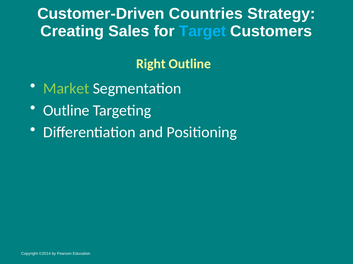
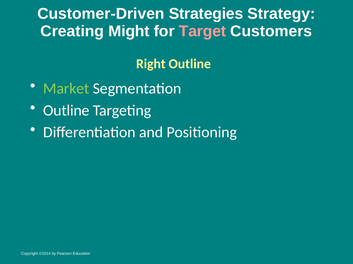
Countries: Countries -> Strategies
Sales: Sales -> Might
Target colour: light blue -> pink
